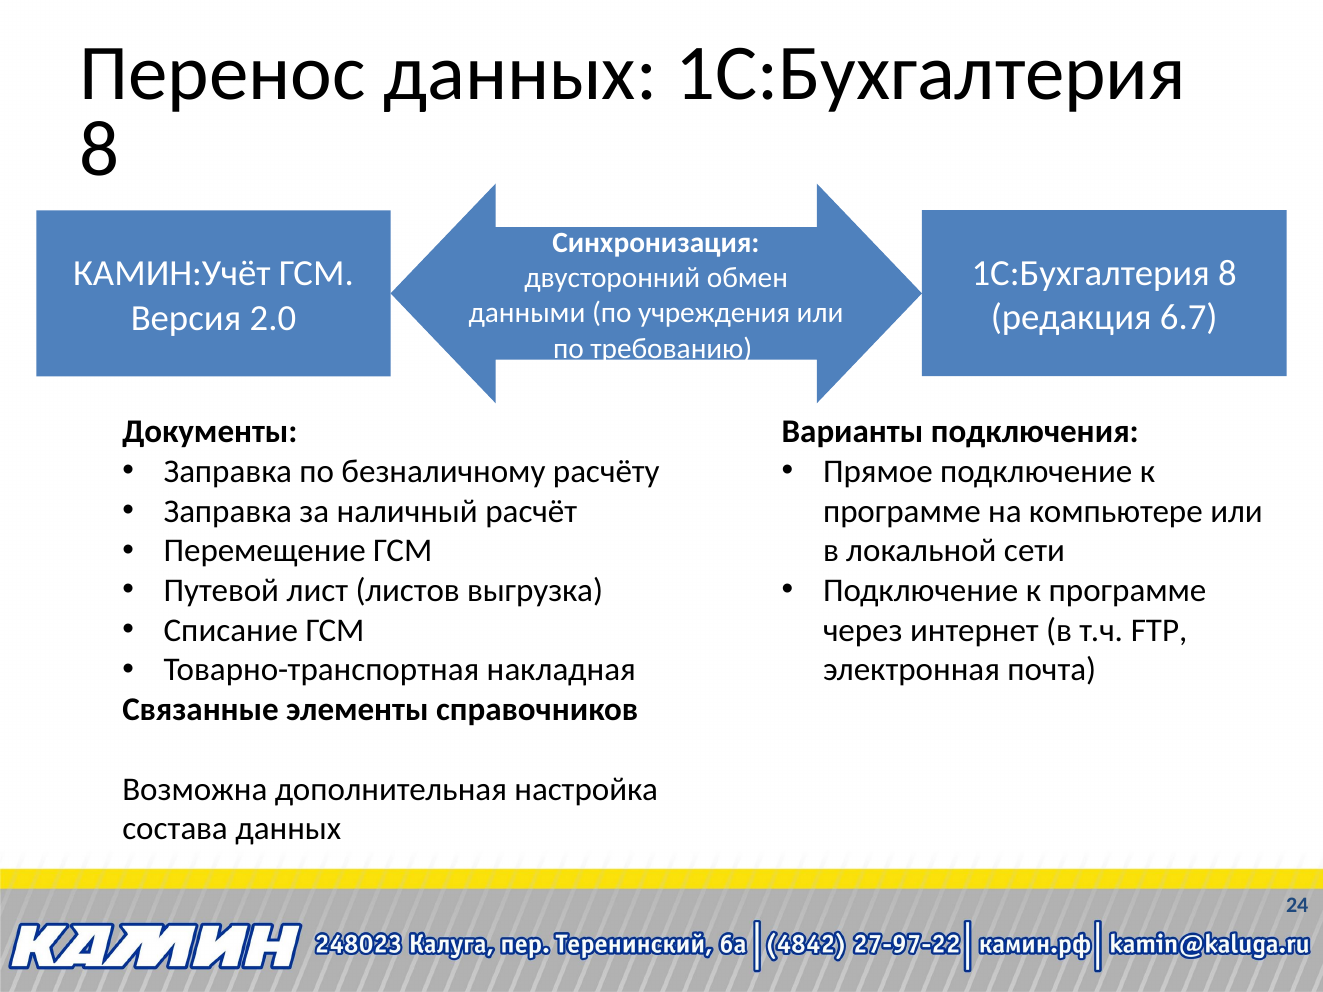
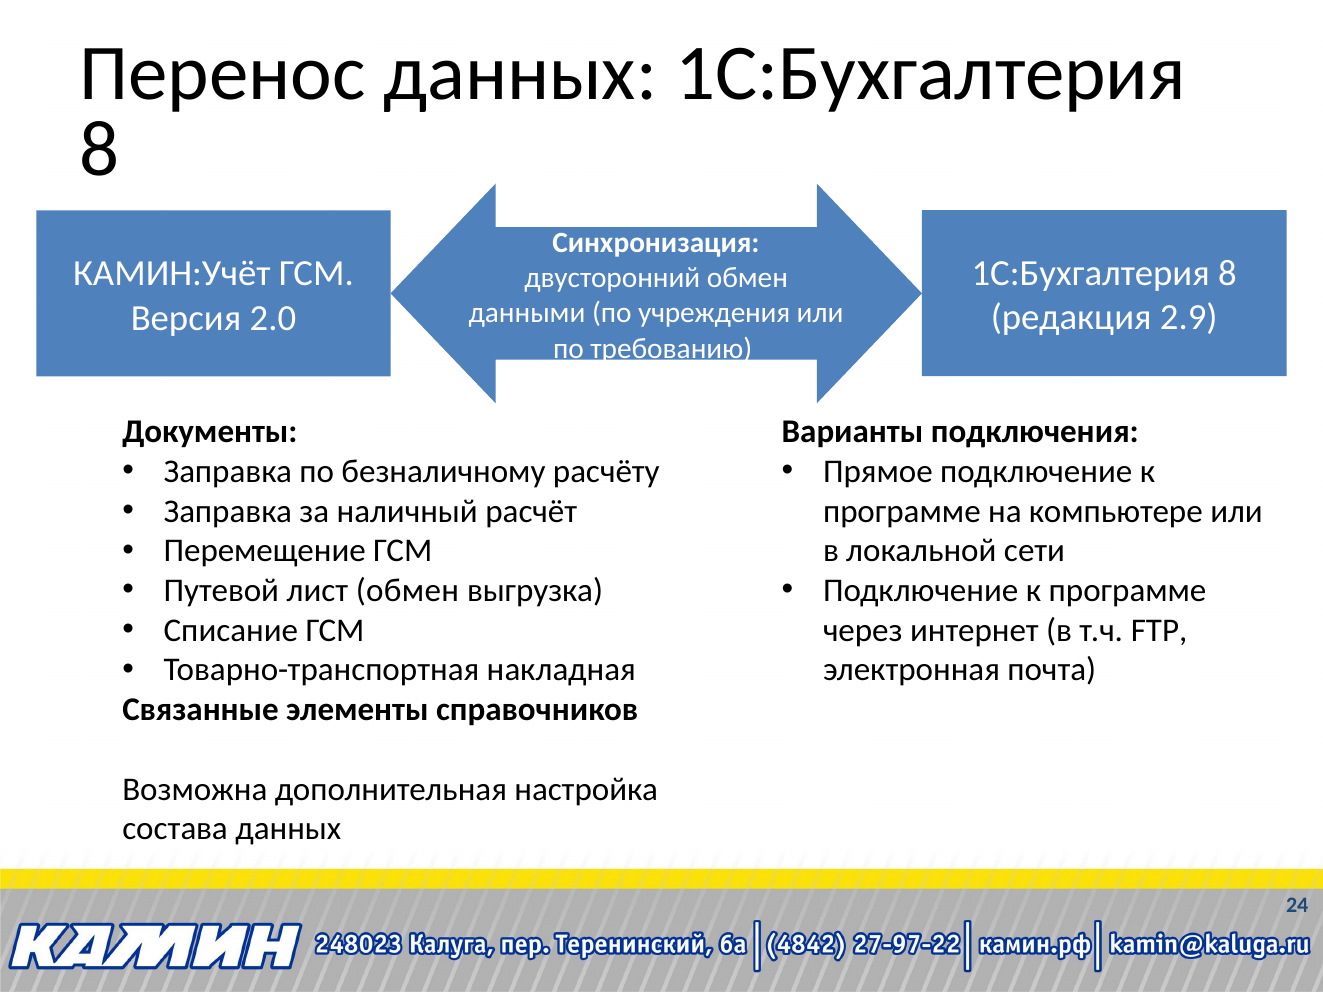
6.7: 6.7 -> 2.9
лист листов: листов -> обмен
